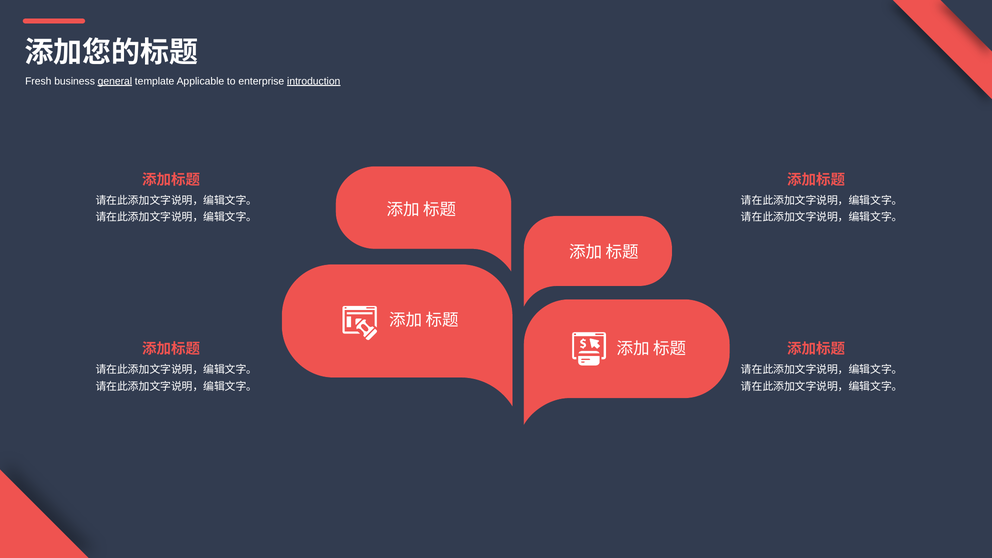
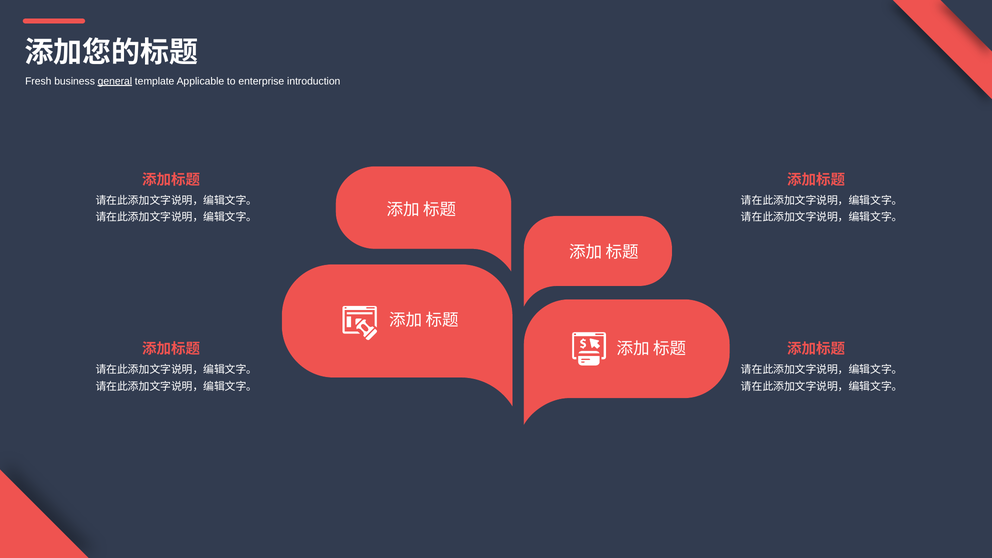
introduction underline: present -> none
